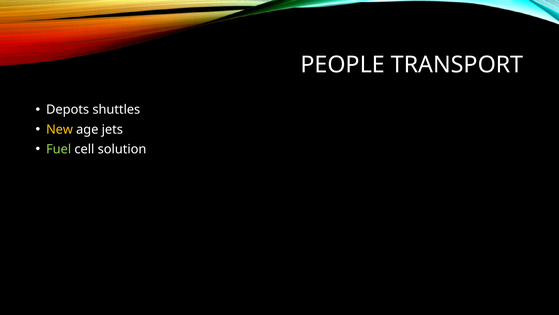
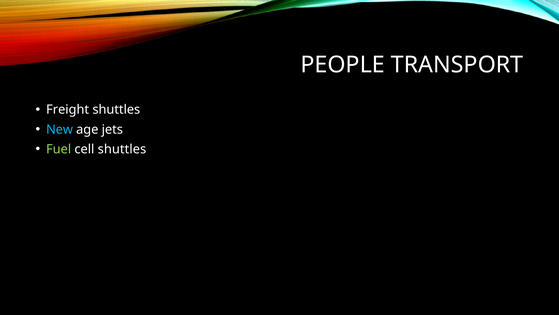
Depots: Depots -> Freight
New colour: yellow -> light blue
cell solution: solution -> shuttles
